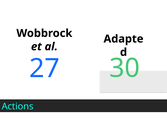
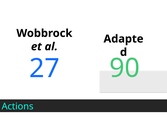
30: 30 -> 90
